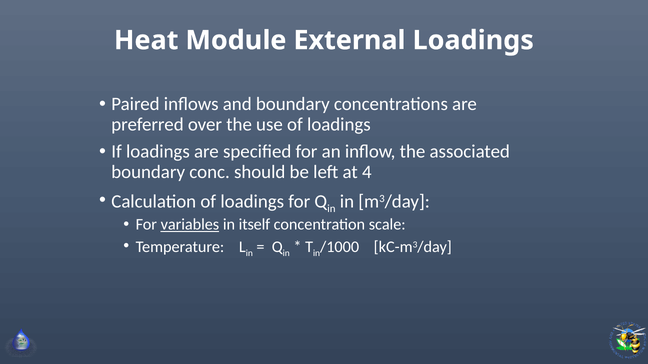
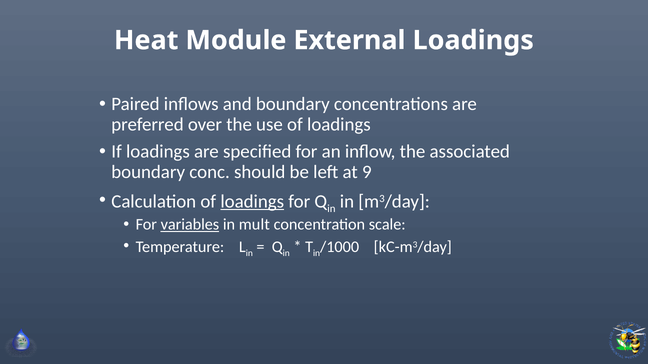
4: 4 -> 9
loadings at (252, 202) underline: none -> present
itself: itself -> mult
